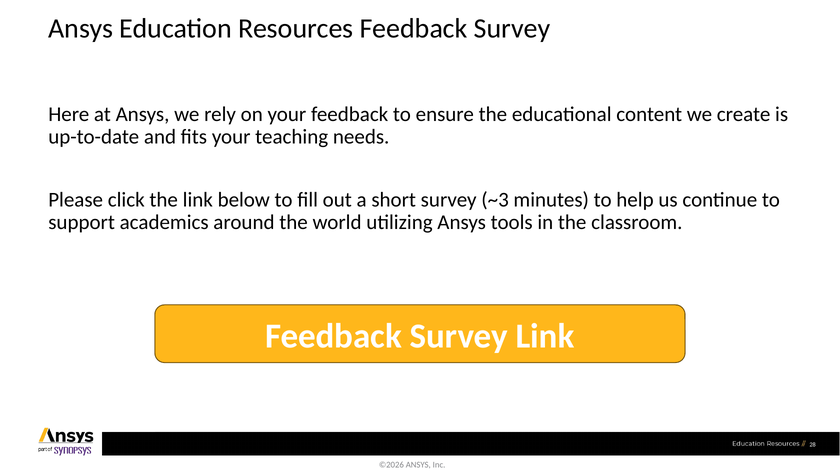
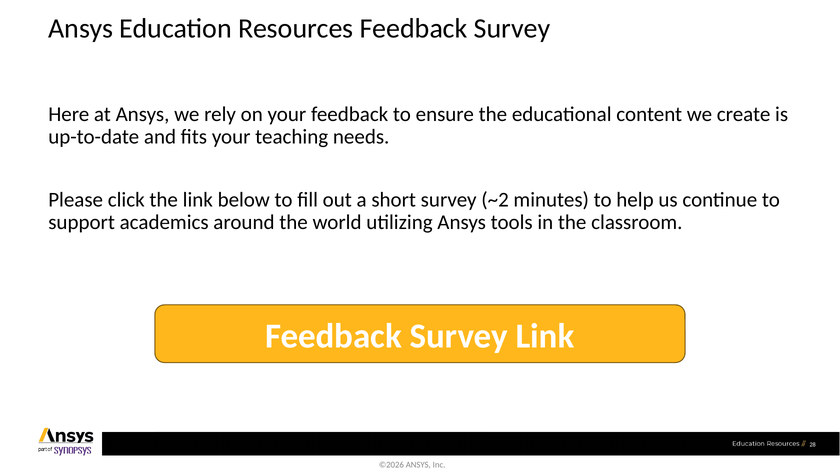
~3: ~3 -> ~2
